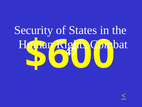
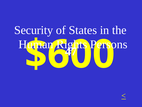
Combat: Combat -> Persons
